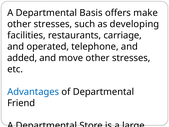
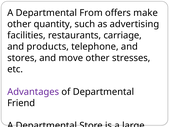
Basis: Basis -> From
stresses at (53, 24): stresses -> quantity
developing: developing -> advertising
operated: operated -> products
added: added -> stores
Advantages colour: blue -> purple
